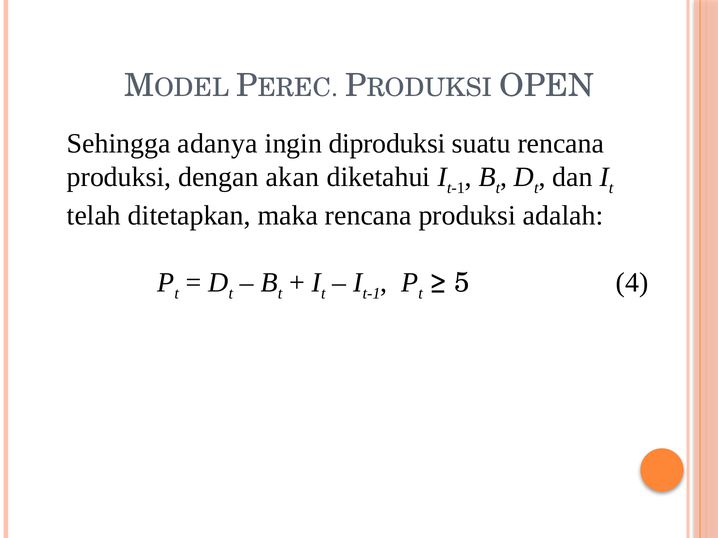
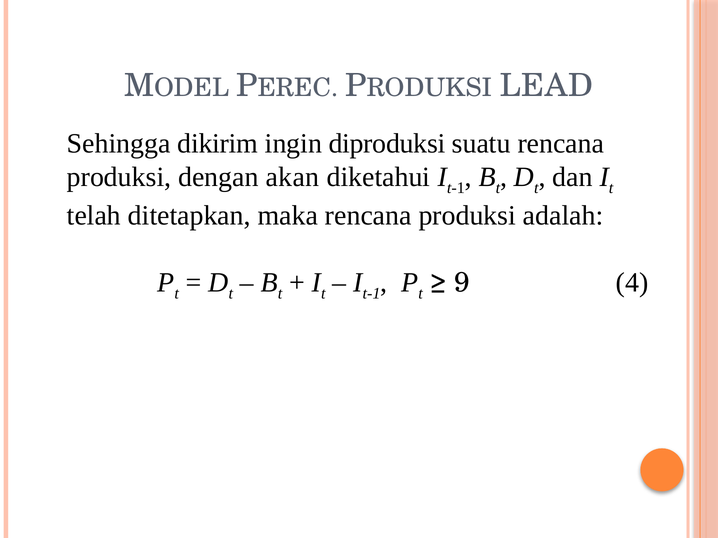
OPEN: OPEN -> LEAD
adanya: adanya -> dikirim
5: 5 -> 9
